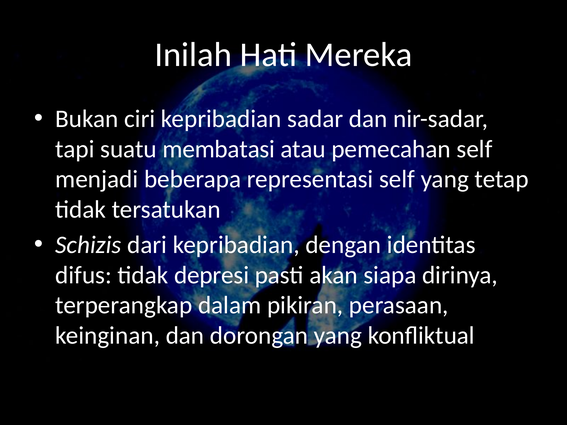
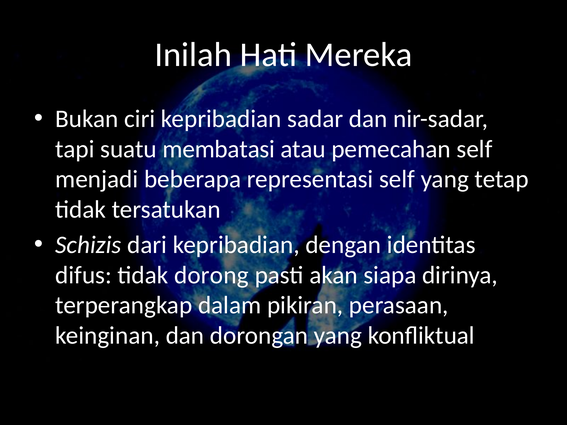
depresi: depresi -> dorong
